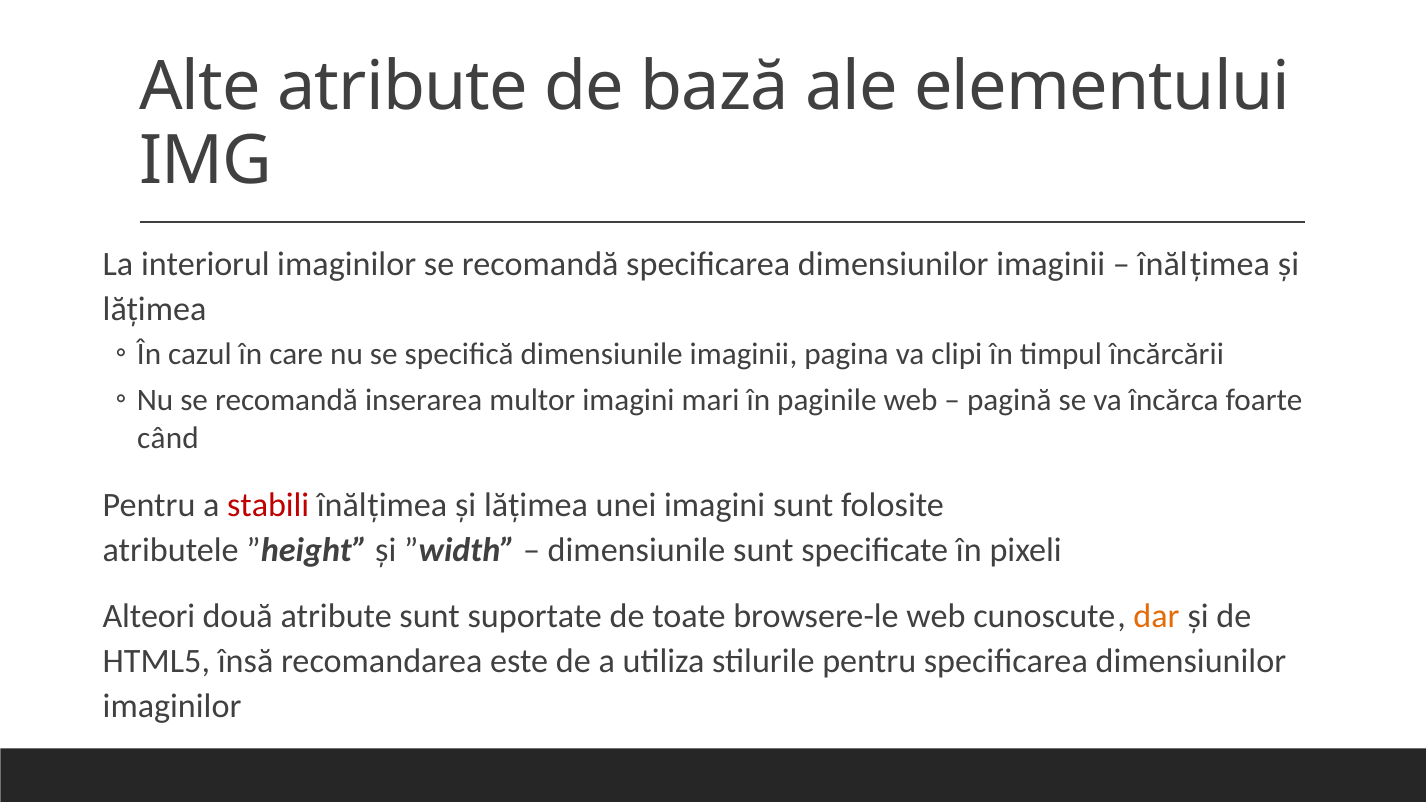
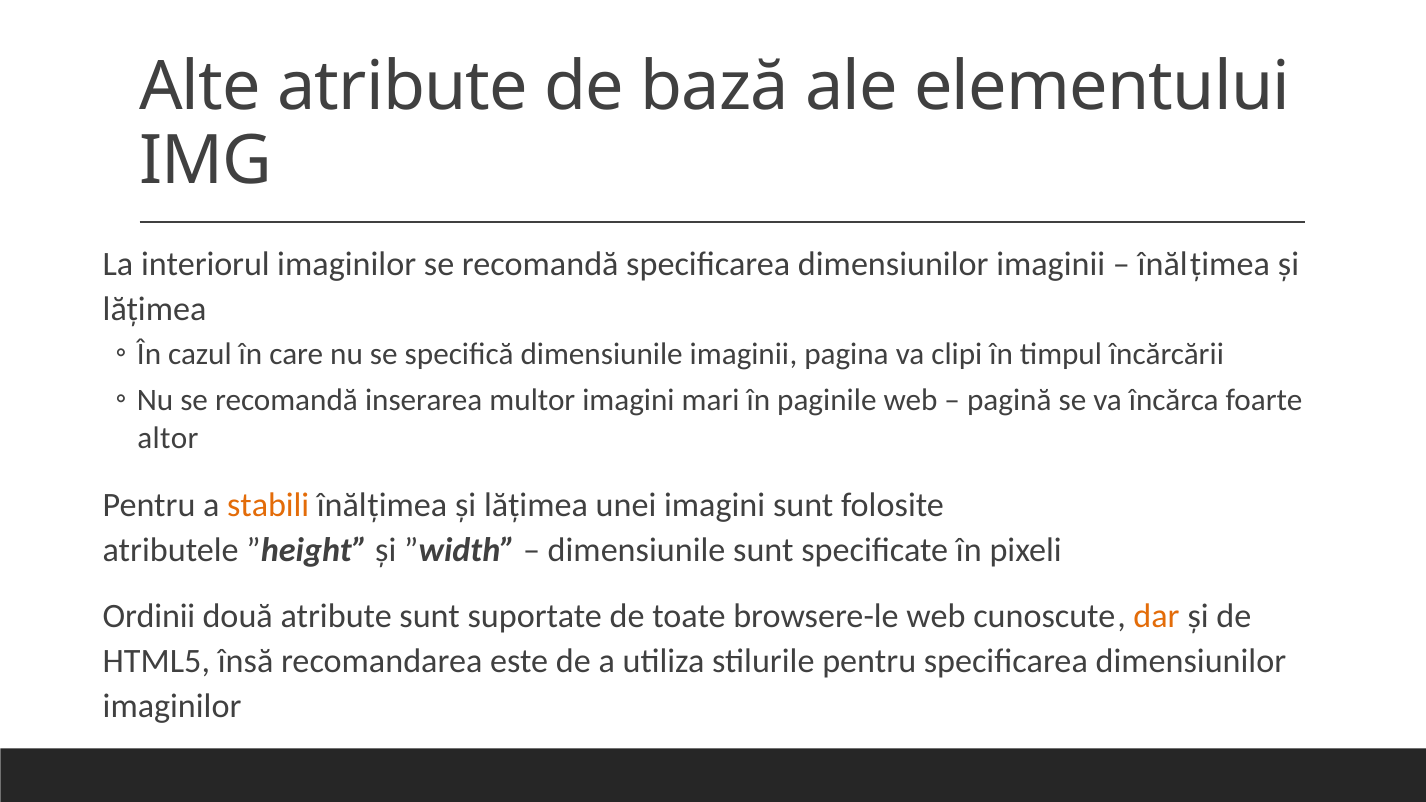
când: când -> altor
stabili colour: red -> orange
Alteori: Alteori -> Ordinii
